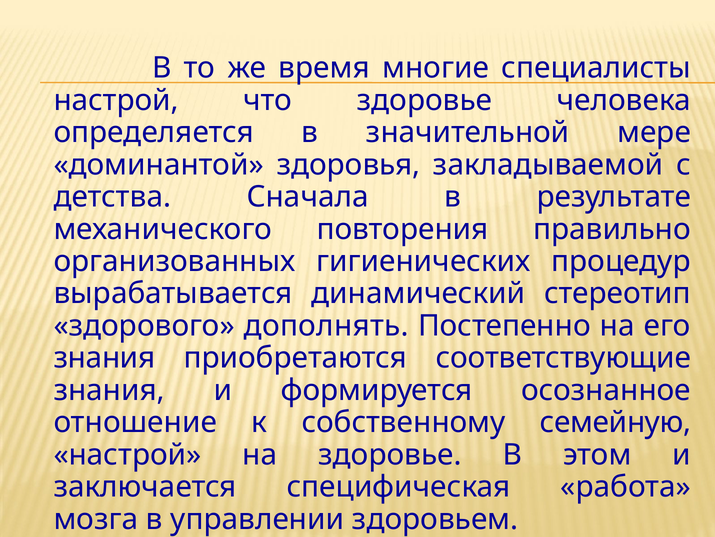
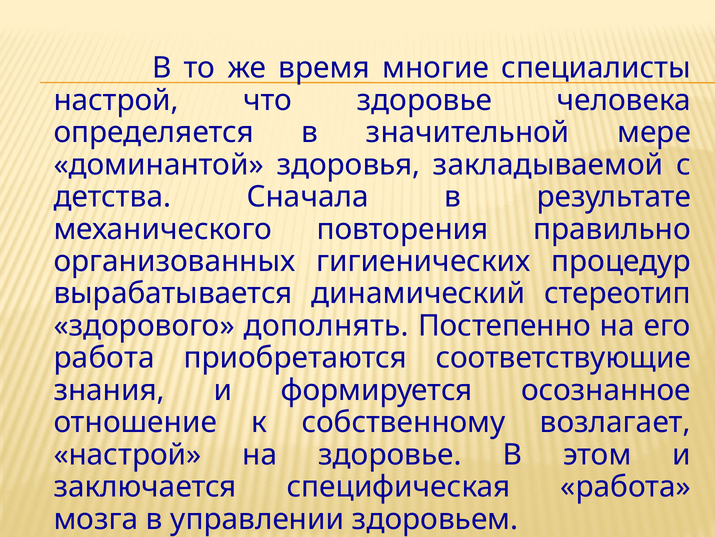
знания at (104, 358): знания -> работа
семейную: семейную -> возлагает
